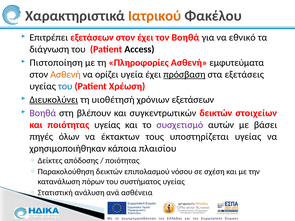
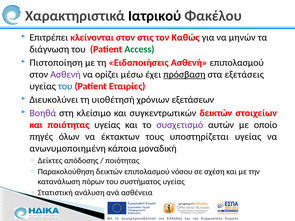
Ιατρικού colour: orange -> black
Επιτρέπει εξετάσεων: εξετάσεων -> κλείνονται
στον έχει: έχει -> στις
τον Βοηθά: Βοηθά -> Καθώς
εθνικό: εθνικό -> μηνών
Access colour: black -> green
Πληροφορίες: Πληροφορίες -> Ειδοποιήσεις
Ασθενή εμφυτεύματα: εμφυτεύματα -> επιπολασμού
Ασθενή at (65, 75) colour: orange -> purple
υγεία: υγεία -> μέσω
Χρέωση: Χρέωση -> Εταιρίες
Διευκολύνει underline: present -> none
βλέπουν: βλέπουν -> κλείσιμο
βάσει: βάσει -> οποίο
χρησιμοποιήθηκαν: χρησιμοποιήθηκαν -> ανωνυμοποιημένη
πλαισίου: πλαισίου -> μοναδική
